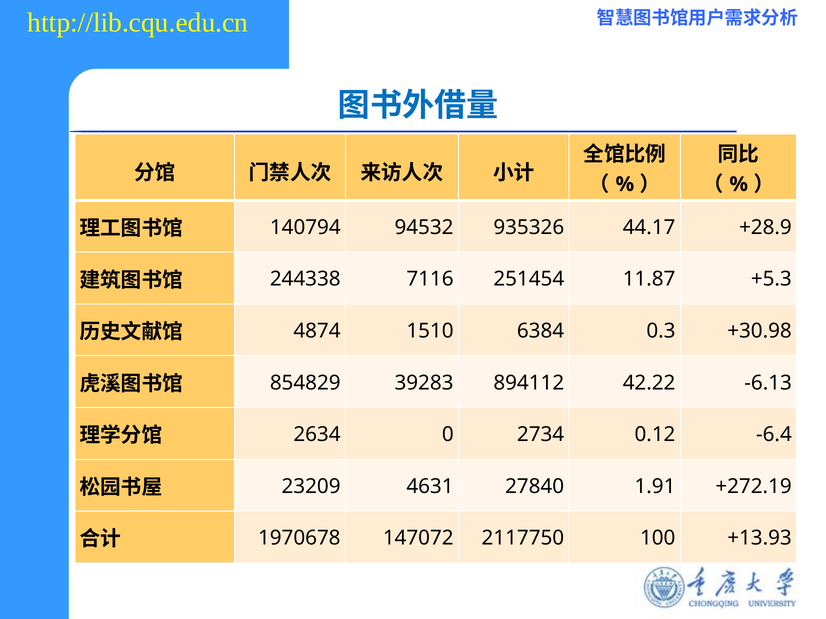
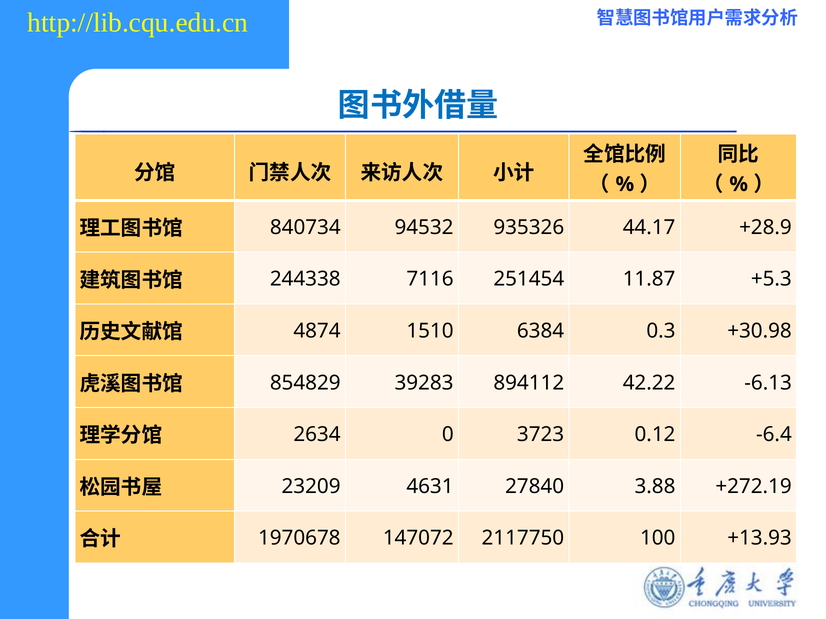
140794: 140794 -> 840734
2734: 2734 -> 3723
1.91: 1.91 -> 3.88
